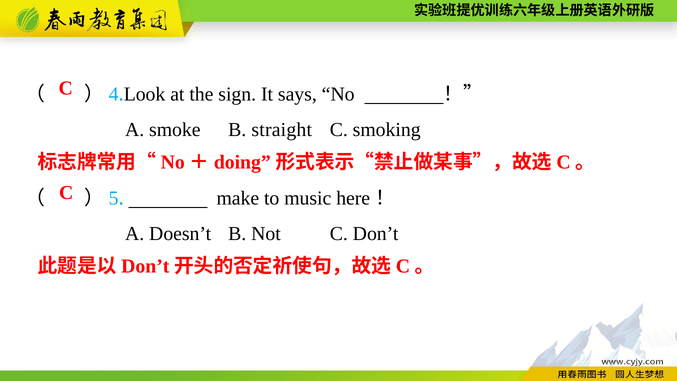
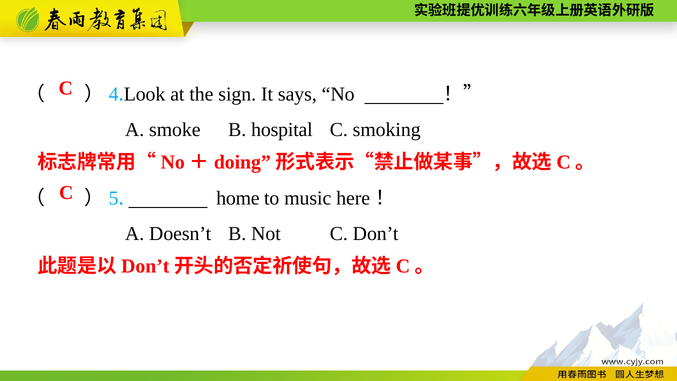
straight: straight -> hospital
make: make -> home
